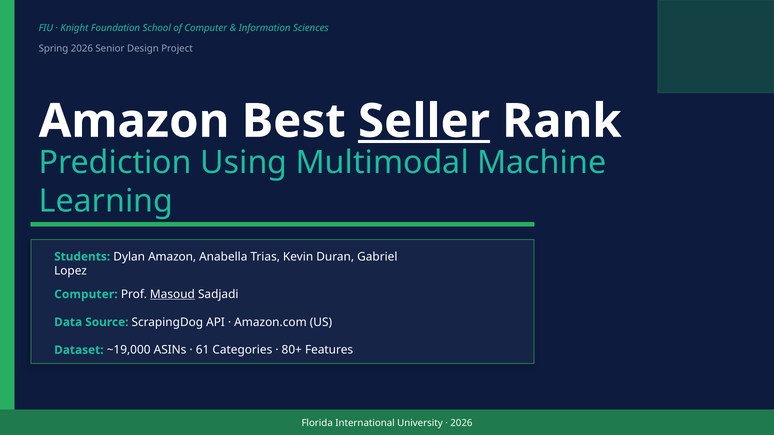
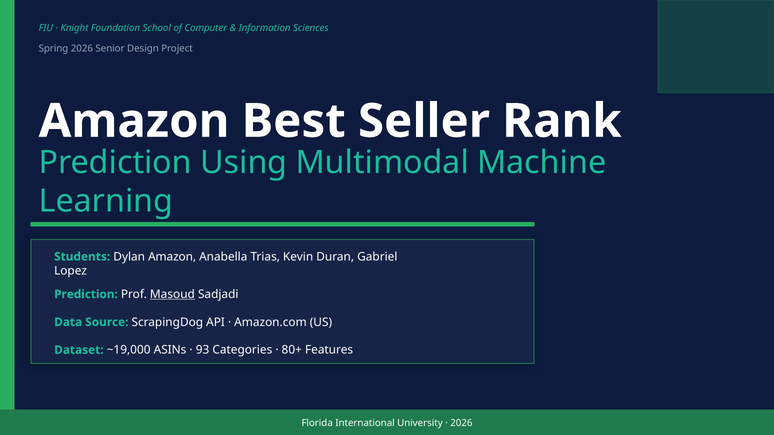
Seller underline: present -> none
Computer at (86, 295): Computer -> Prediction
61: 61 -> 93
